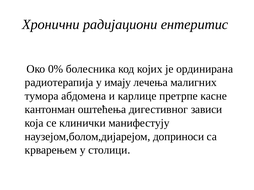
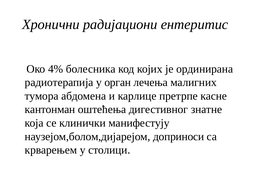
0%: 0% -> 4%
имају: имају -> орган
зависи: зависи -> знатне
